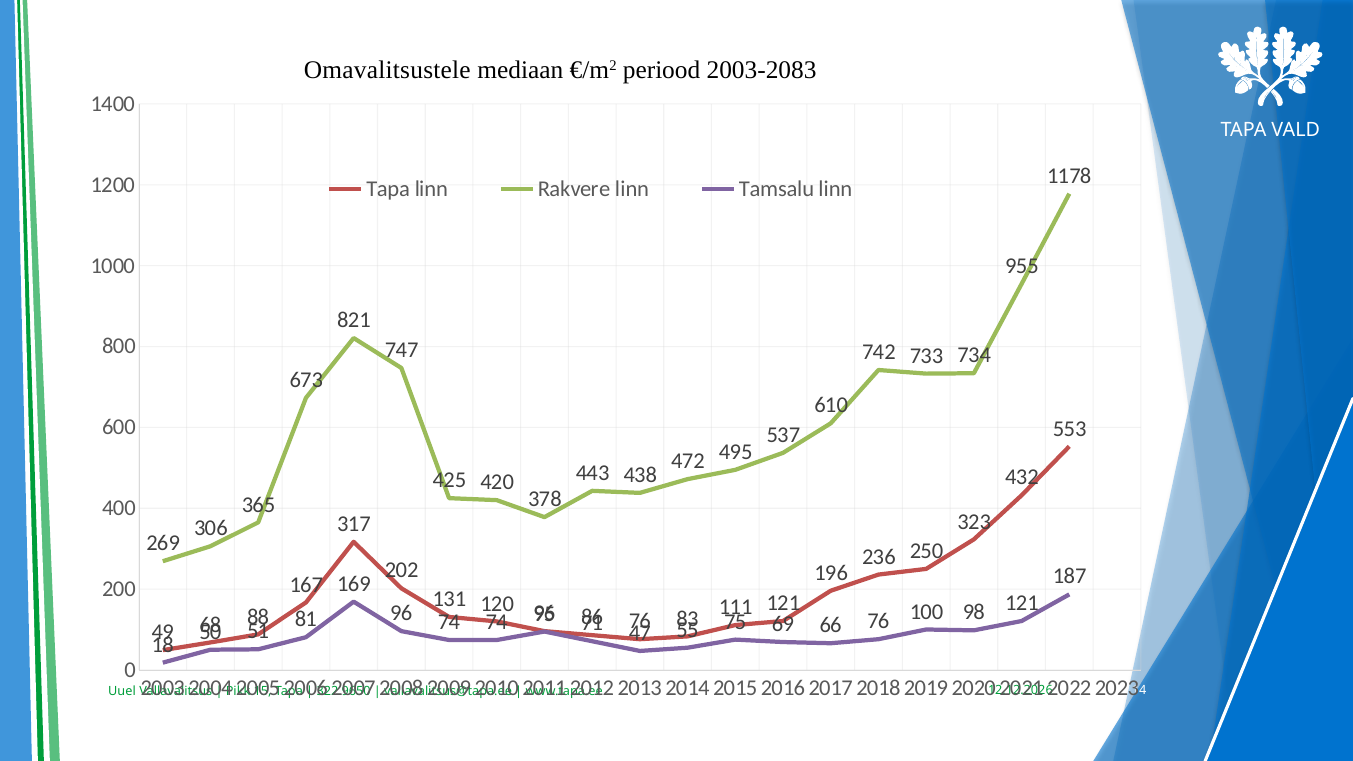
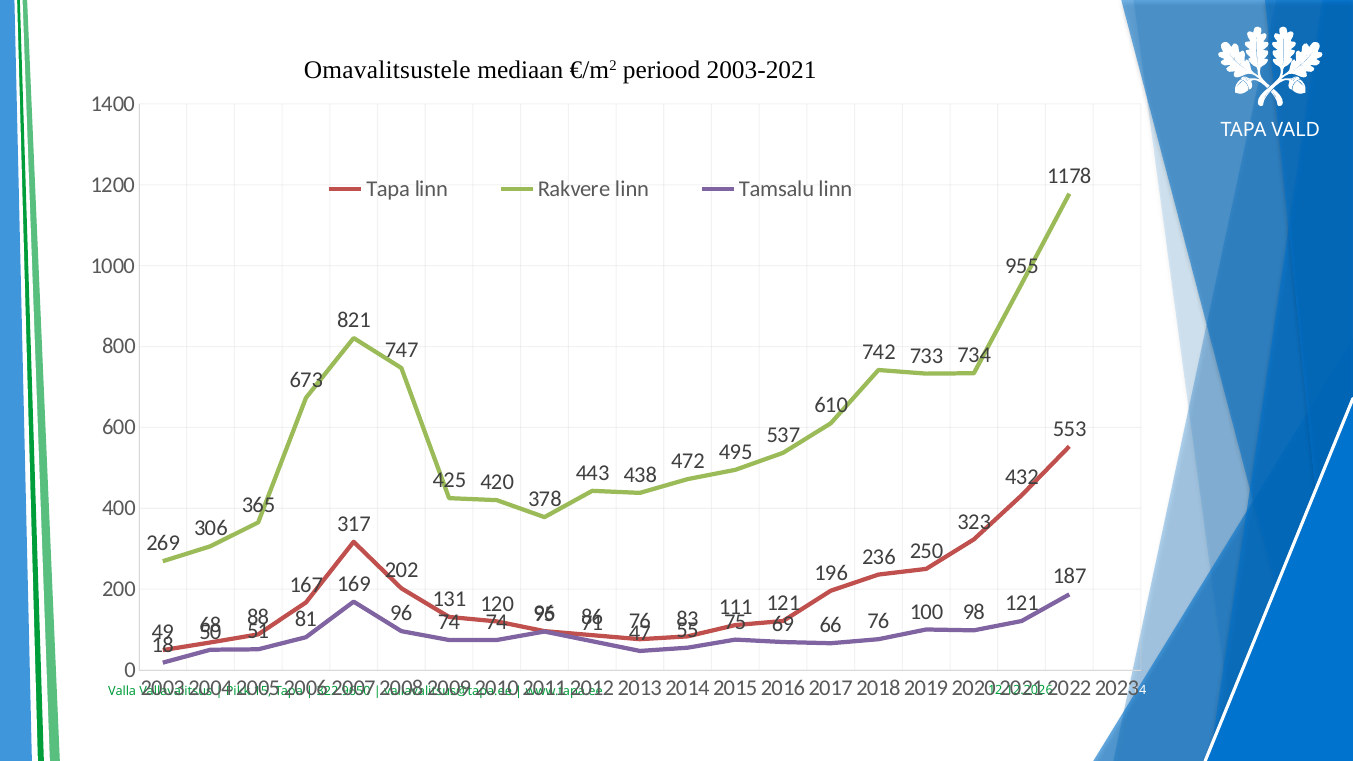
2003-2083: 2003-2083 -> 2003-2021
Uuel: Uuel -> Valla
